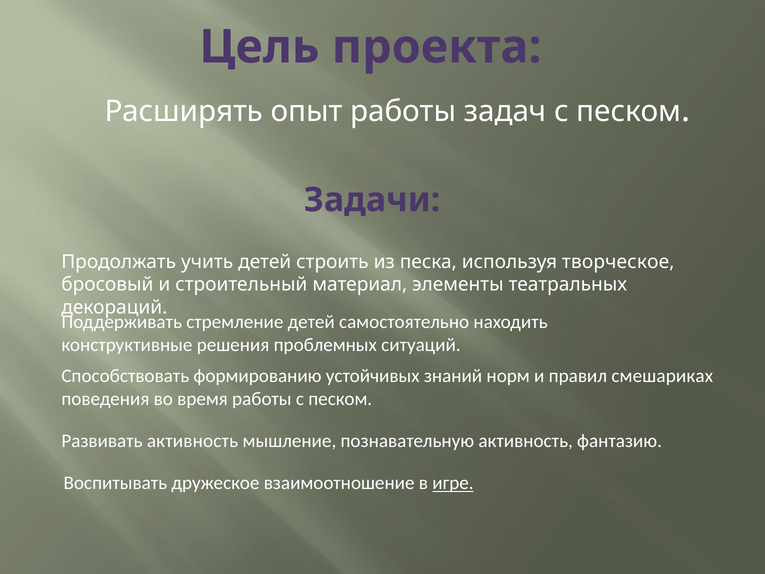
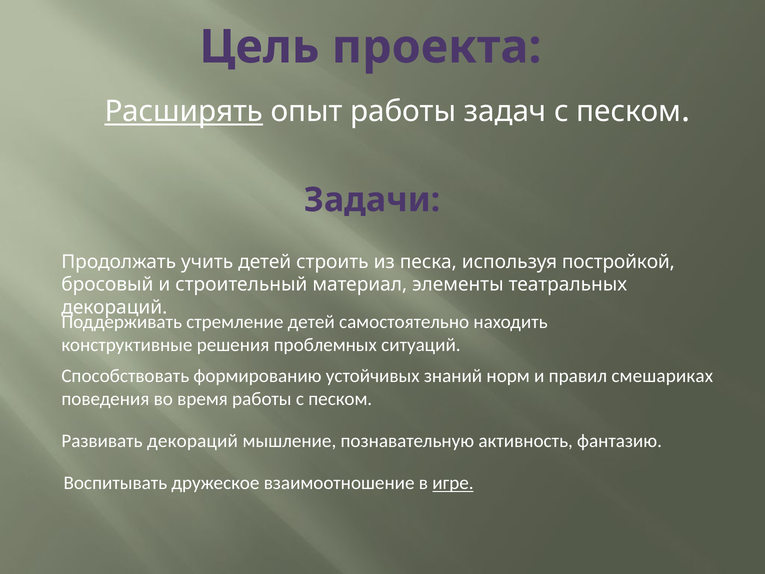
Расширять underline: none -> present
творческое: творческое -> постройкой
Развивать активность: активность -> декораций
